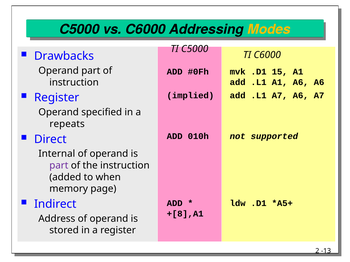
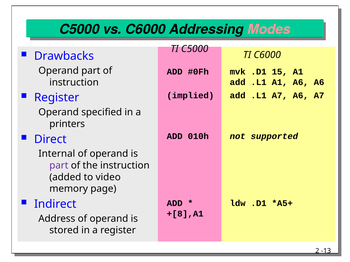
Modes colour: yellow -> pink
repeats: repeats -> printers
when: when -> video
